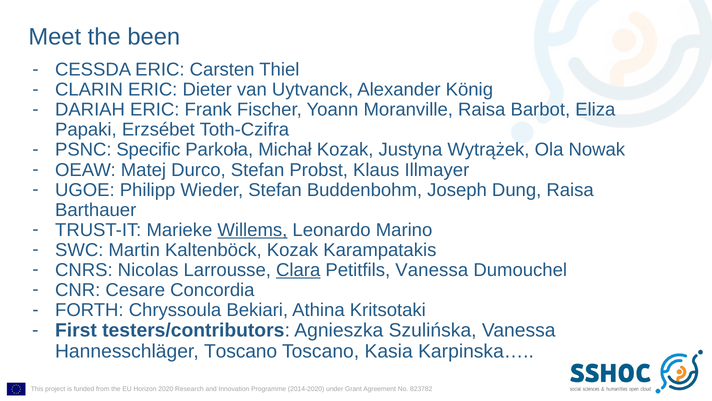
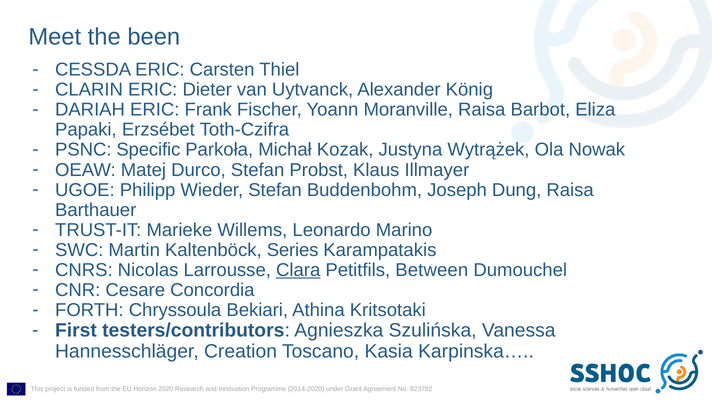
Willems underline: present -> none
Kaltenböck Kozak: Kozak -> Series
Petitfils Vanessa: Vanessa -> Between
Hannesschläger Toscano: Toscano -> Creation
